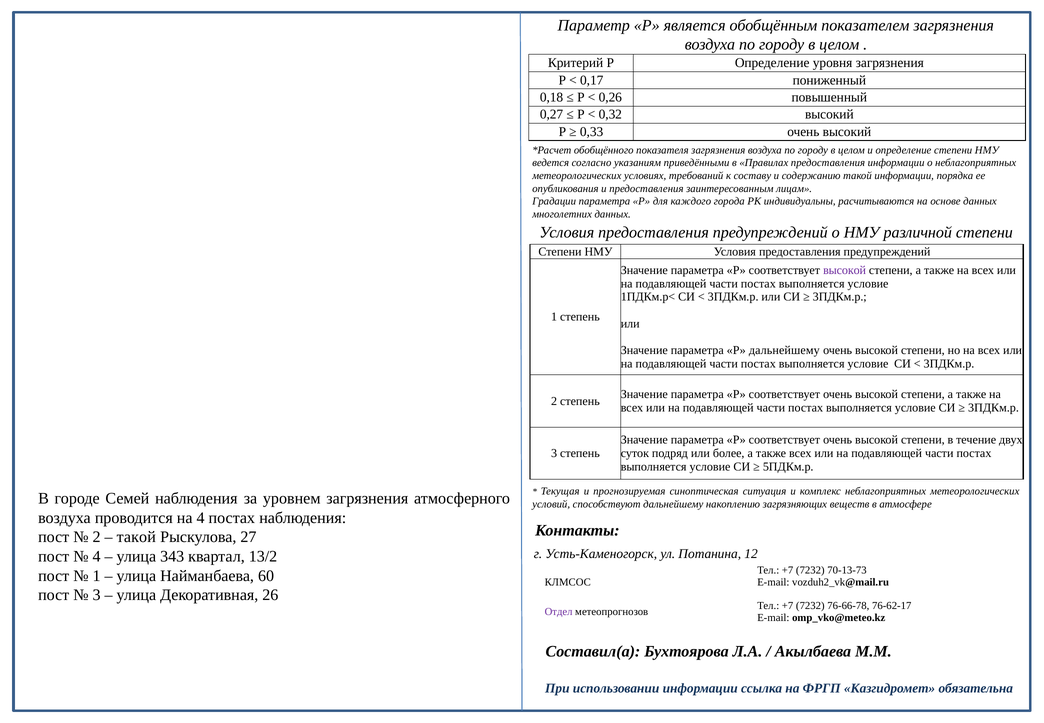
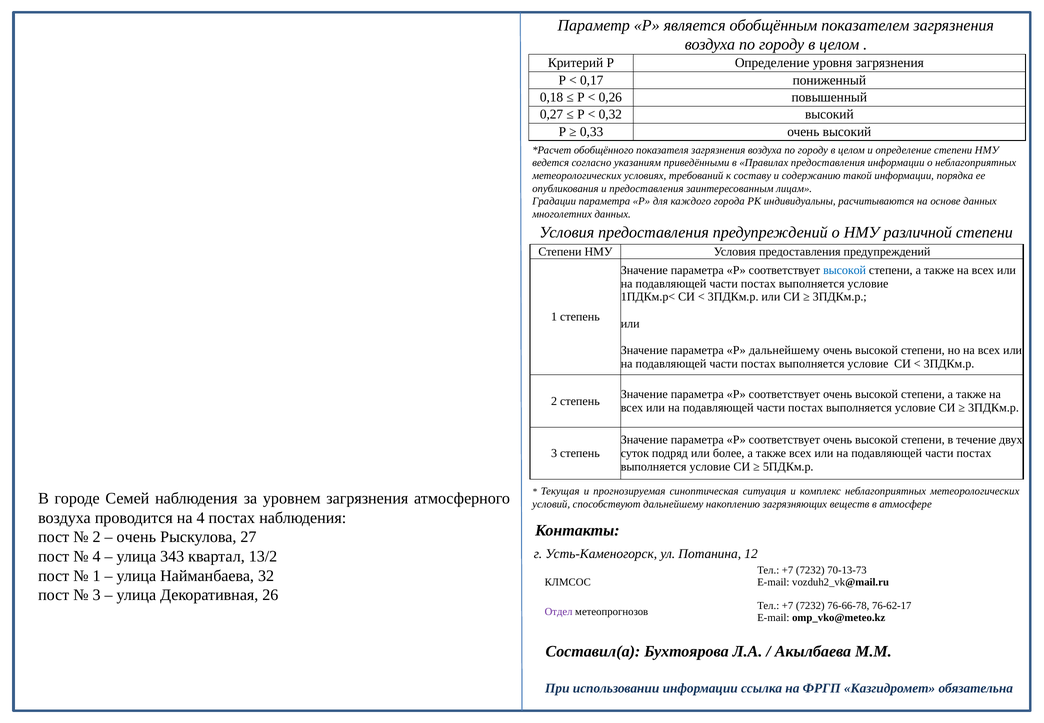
высокой at (845, 270) colour: purple -> blue
такой at (136, 537): такой -> очень
60: 60 -> 32
